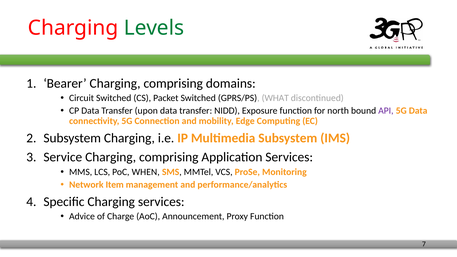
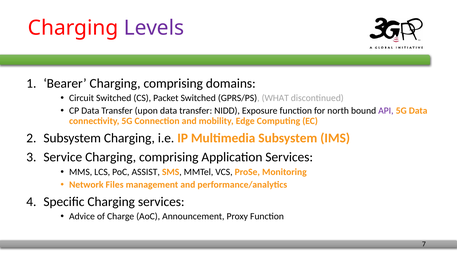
Levels colour: green -> purple
WHEN: WHEN -> ASSIST
Item: Item -> Files
